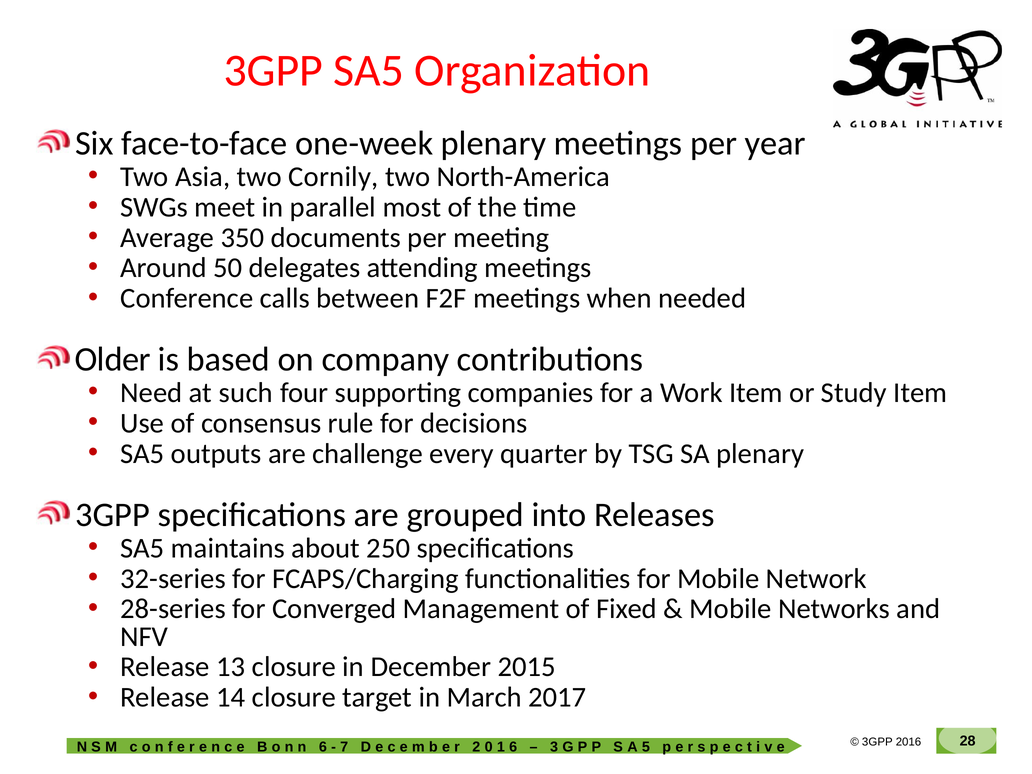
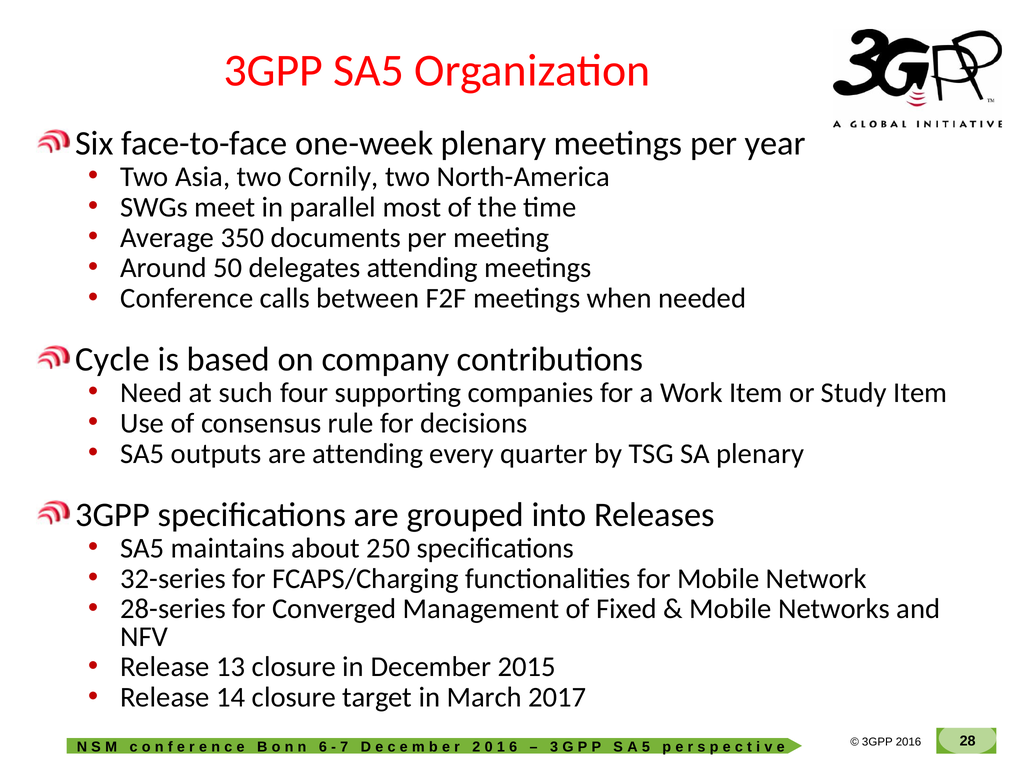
Older: Older -> Cycle
are challenge: challenge -> attending
